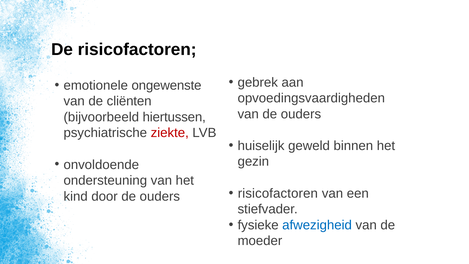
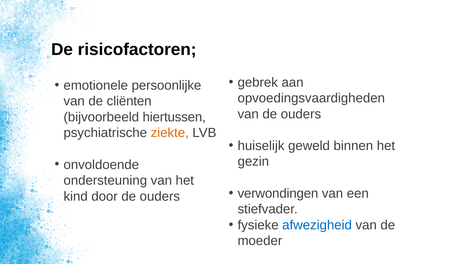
ongewenste: ongewenste -> persoonlijke
ziekte colour: red -> orange
risicofactoren at (278, 193): risicofactoren -> verwondingen
